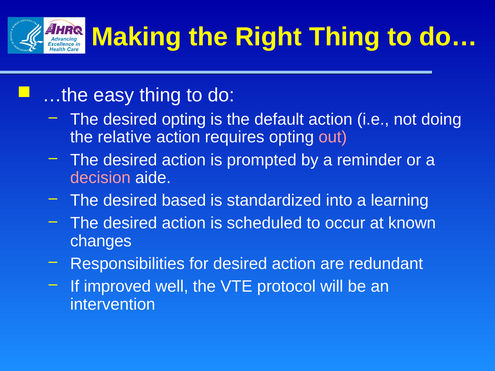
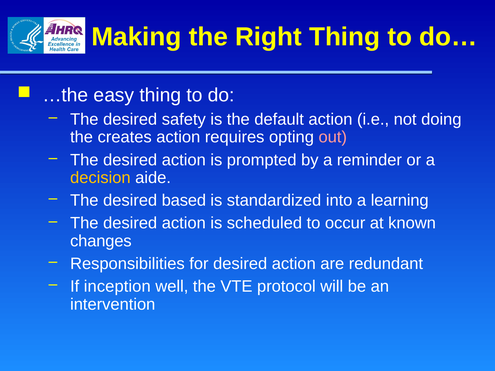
desired opting: opting -> safety
relative: relative -> creates
decision colour: pink -> yellow
improved: improved -> inception
